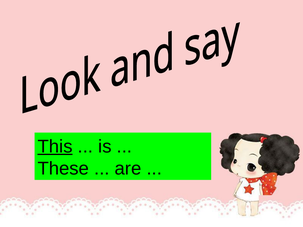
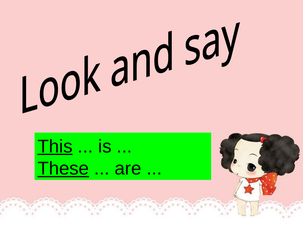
These underline: none -> present
